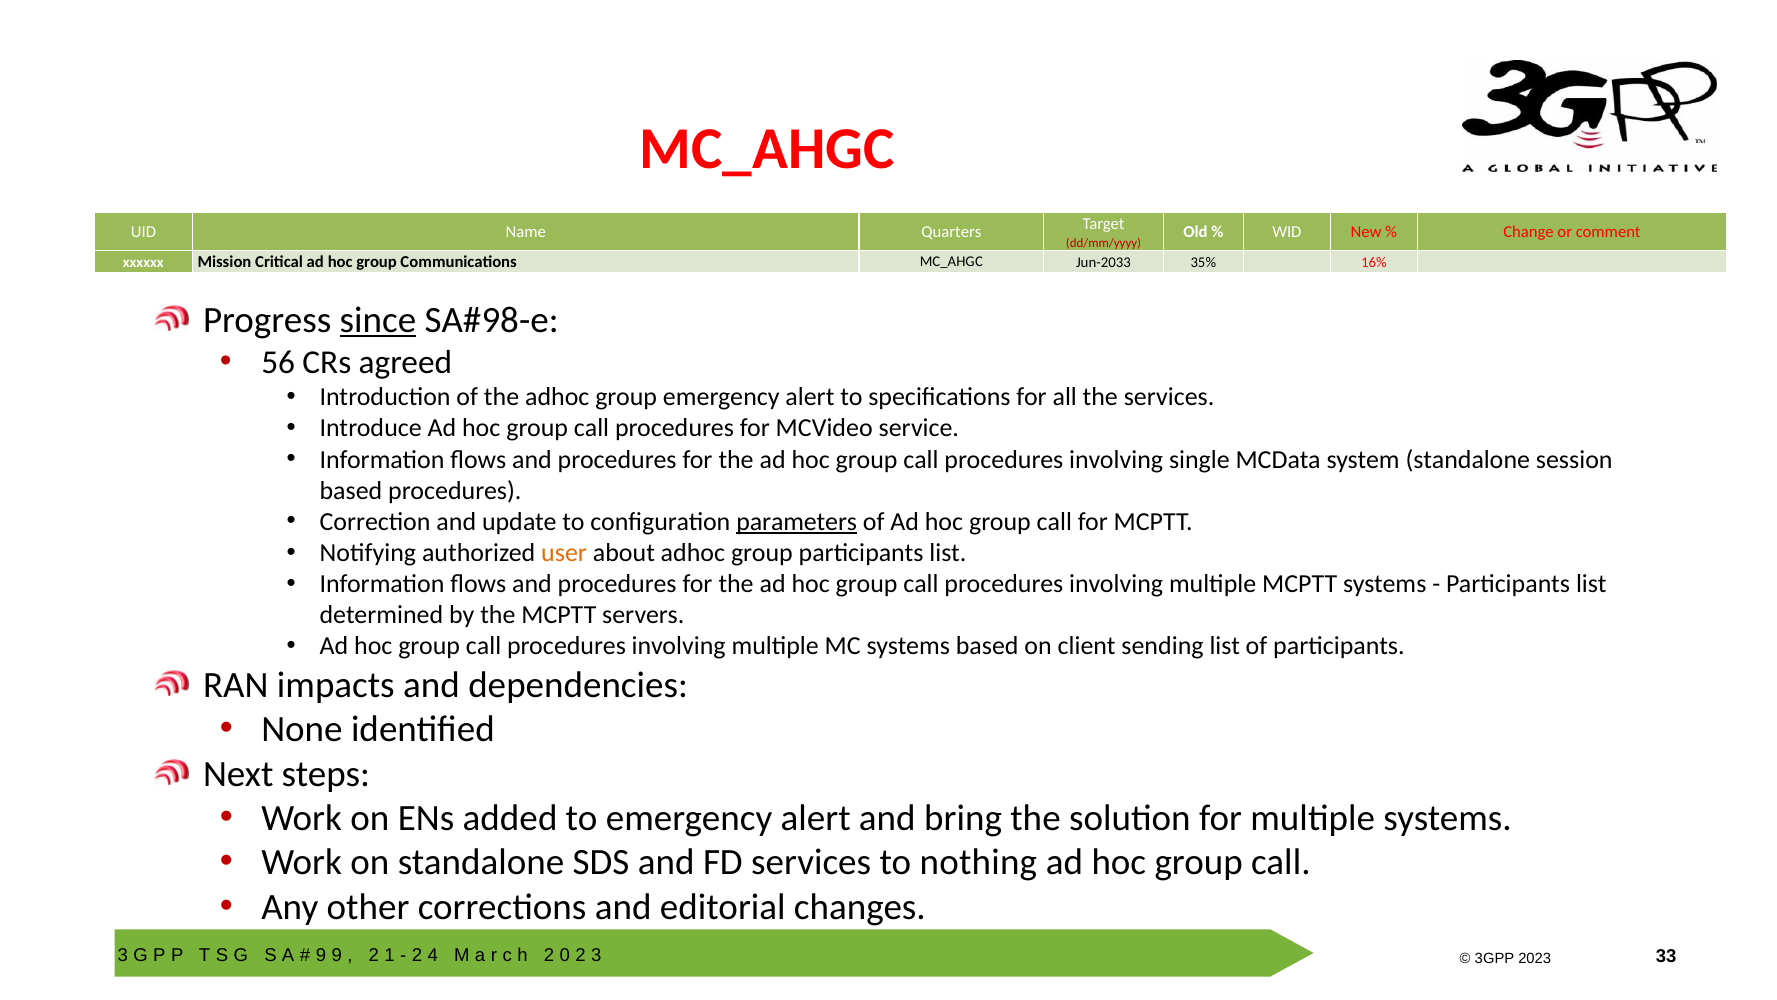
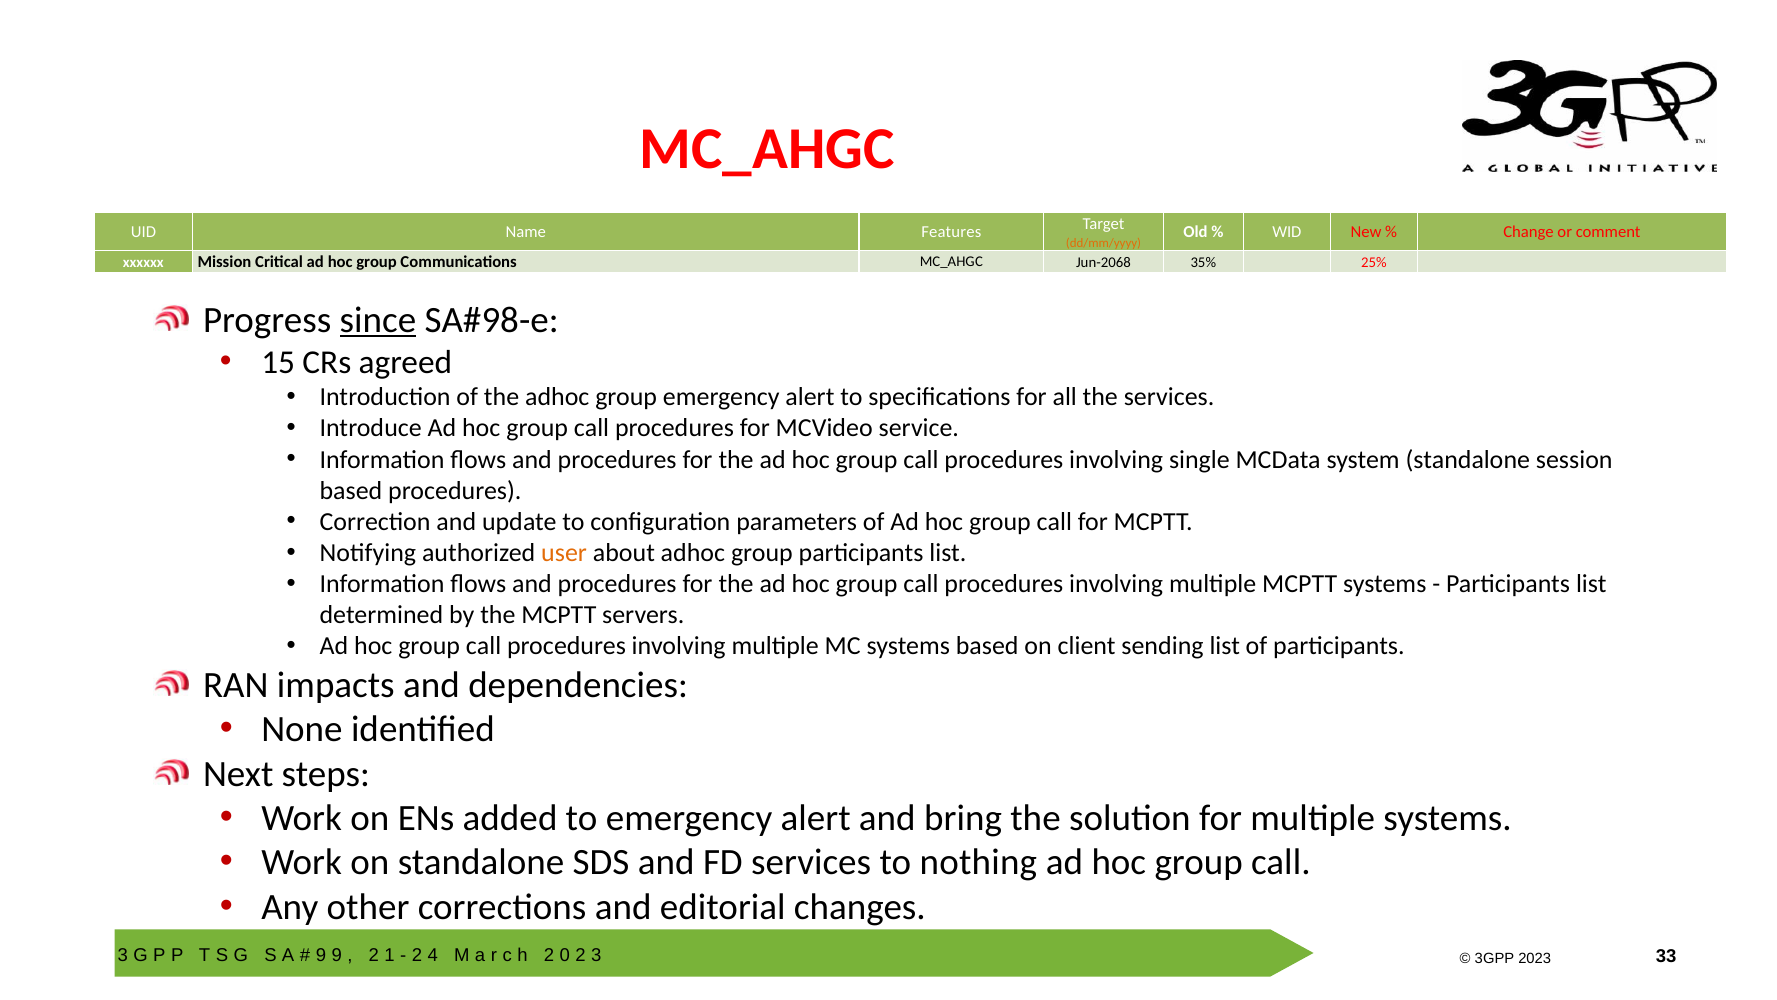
Quarters: Quarters -> Features
dd/mm/yyyy colour: red -> orange
Jun-2033: Jun-2033 -> Jun-2068
16%: 16% -> 25%
56: 56 -> 15
parameters underline: present -> none
